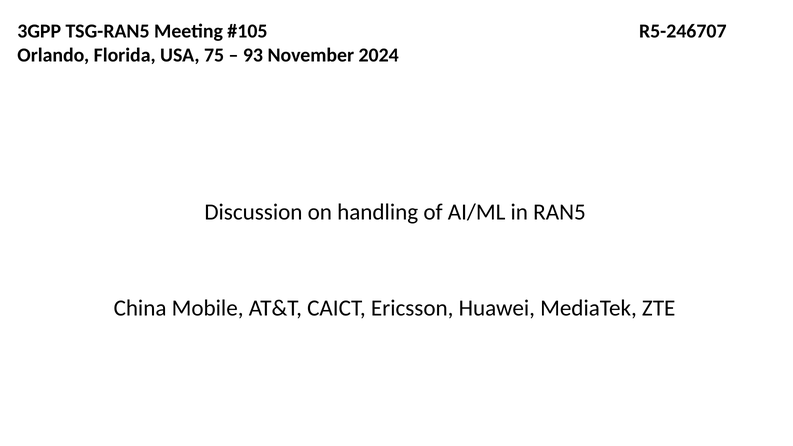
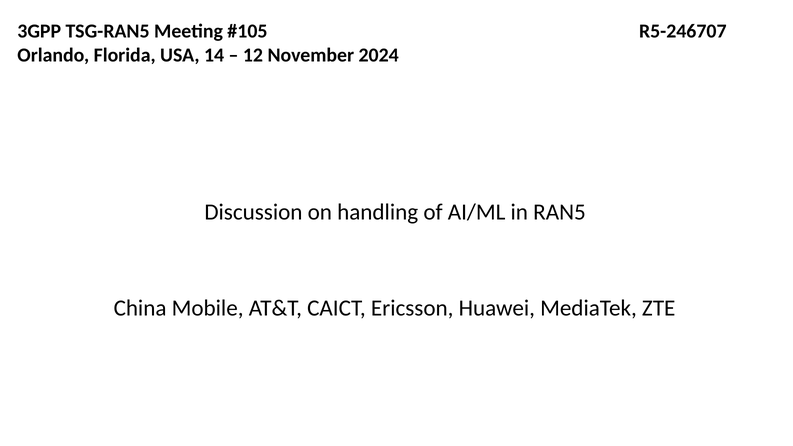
75: 75 -> 14
93: 93 -> 12
